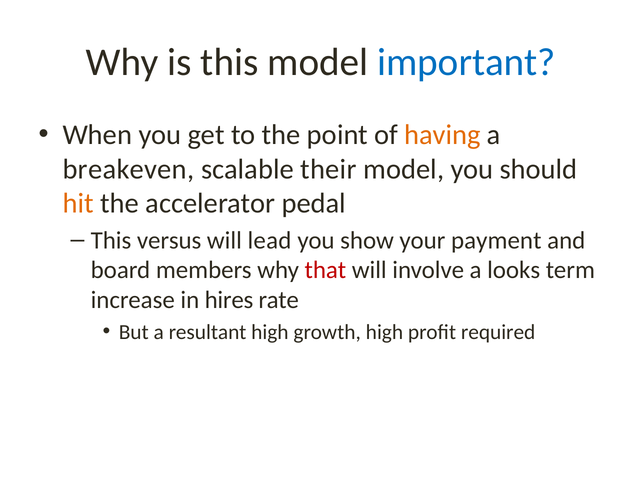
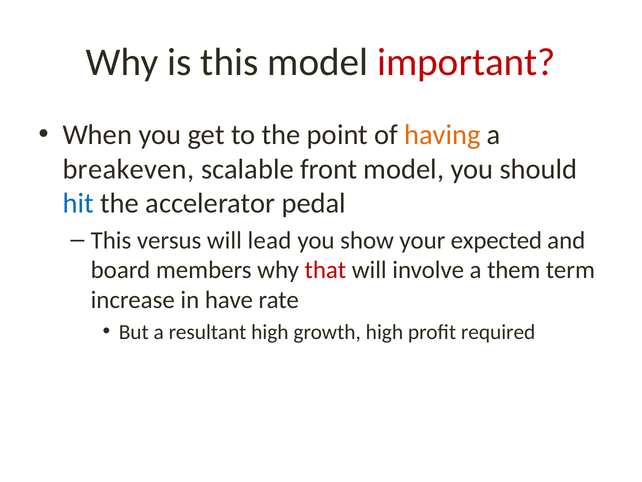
important colour: blue -> red
their: their -> front
hit colour: orange -> blue
payment: payment -> expected
looks: looks -> them
hires: hires -> have
